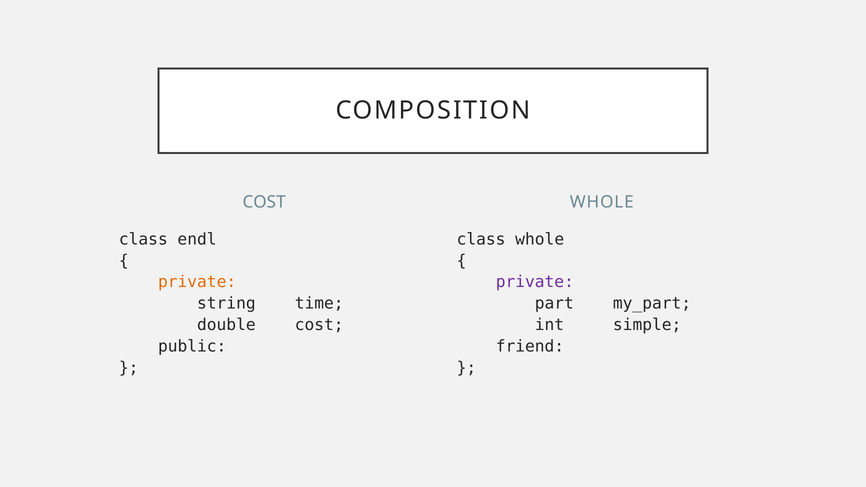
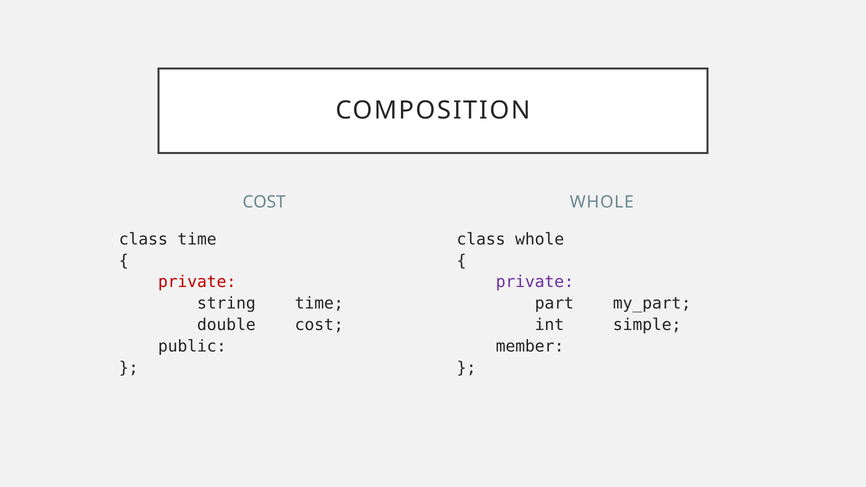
class endl: endl -> time
private at (197, 282) colour: orange -> red
friend: friend -> member
